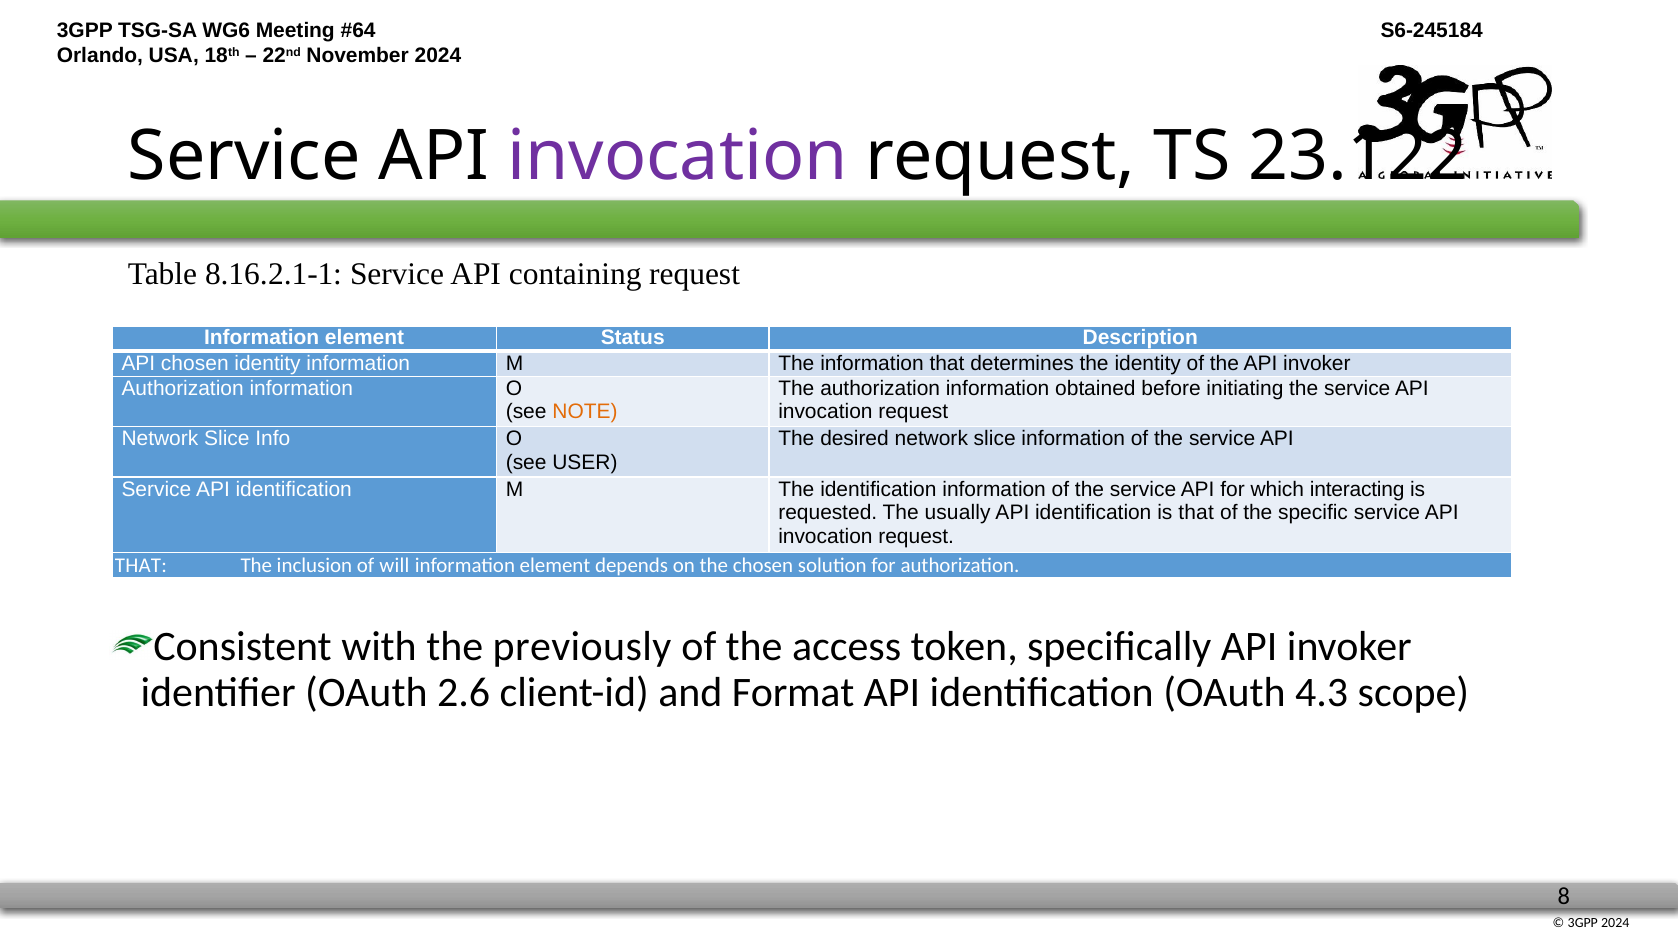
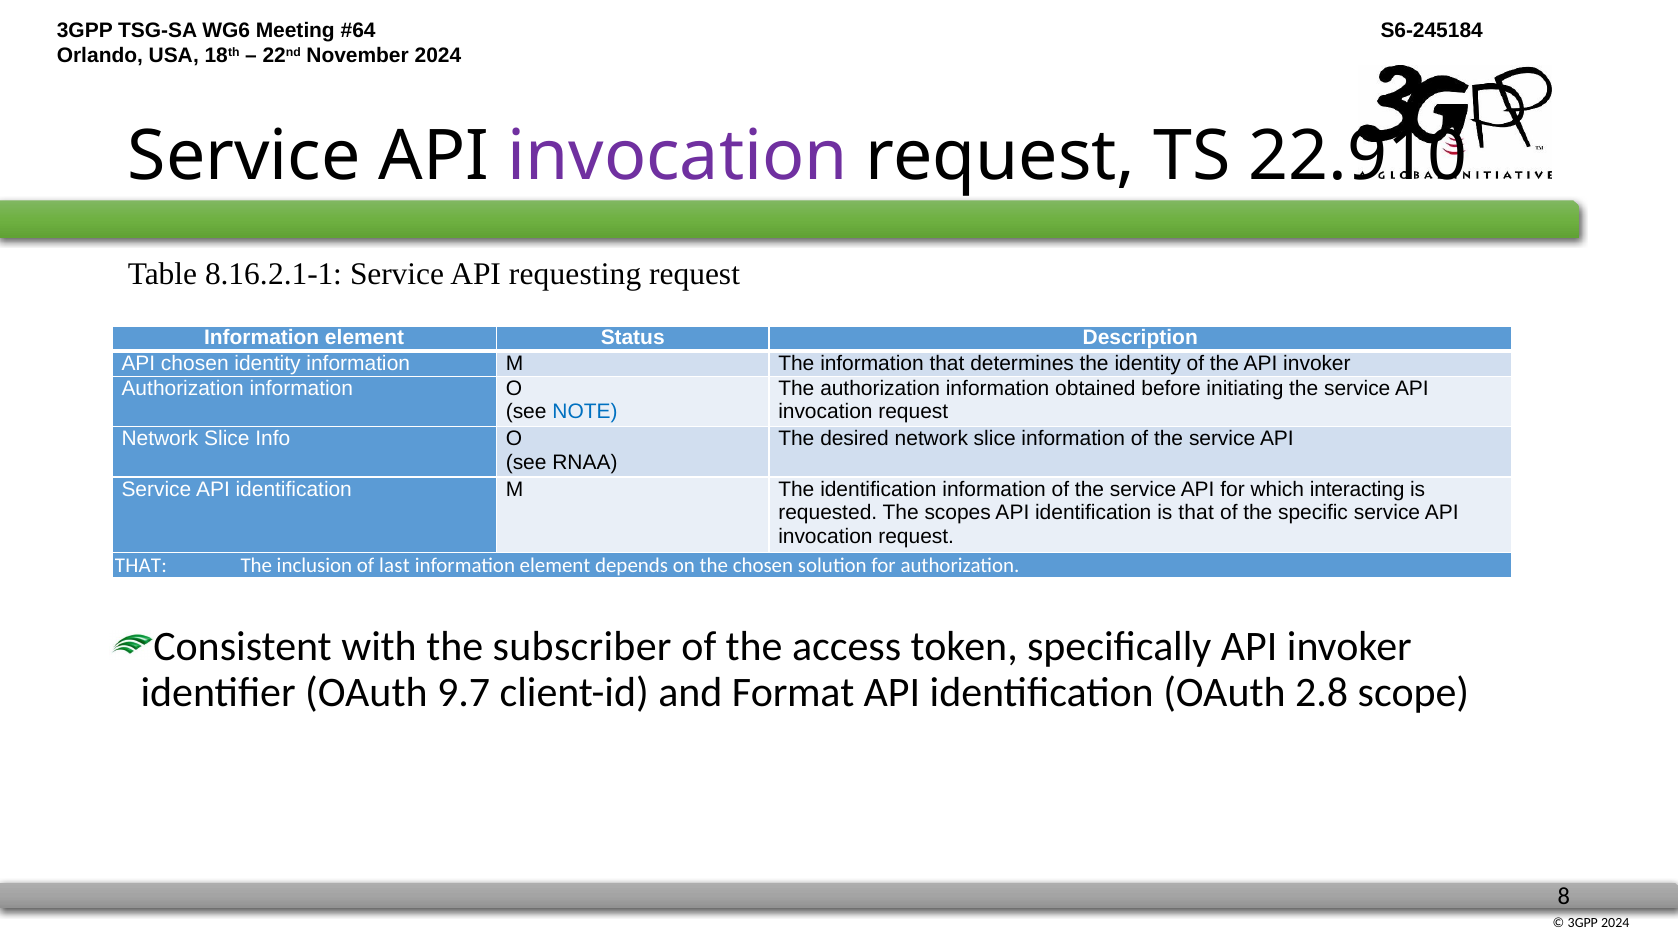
23.122: 23.122 -> 22.910
containing: containing -> requesting
NOTE colour: orange -> blue
USER: USER -> RNAA
usually: usually -> scopes
will: will -> last
previously: previously -> subscriber
2.6: 2.6 -> 9.7
4.3: 4.3 -> 2.8
